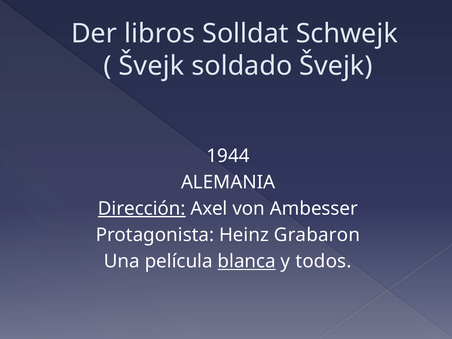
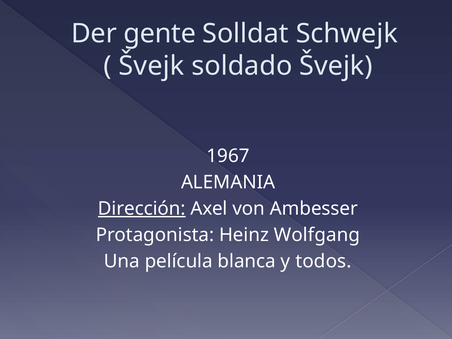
libros: libros -> gente
1944: 1944 -> 1967
Grabaron: Grabaron -> Wolfgang
blanca underline: present -> none
